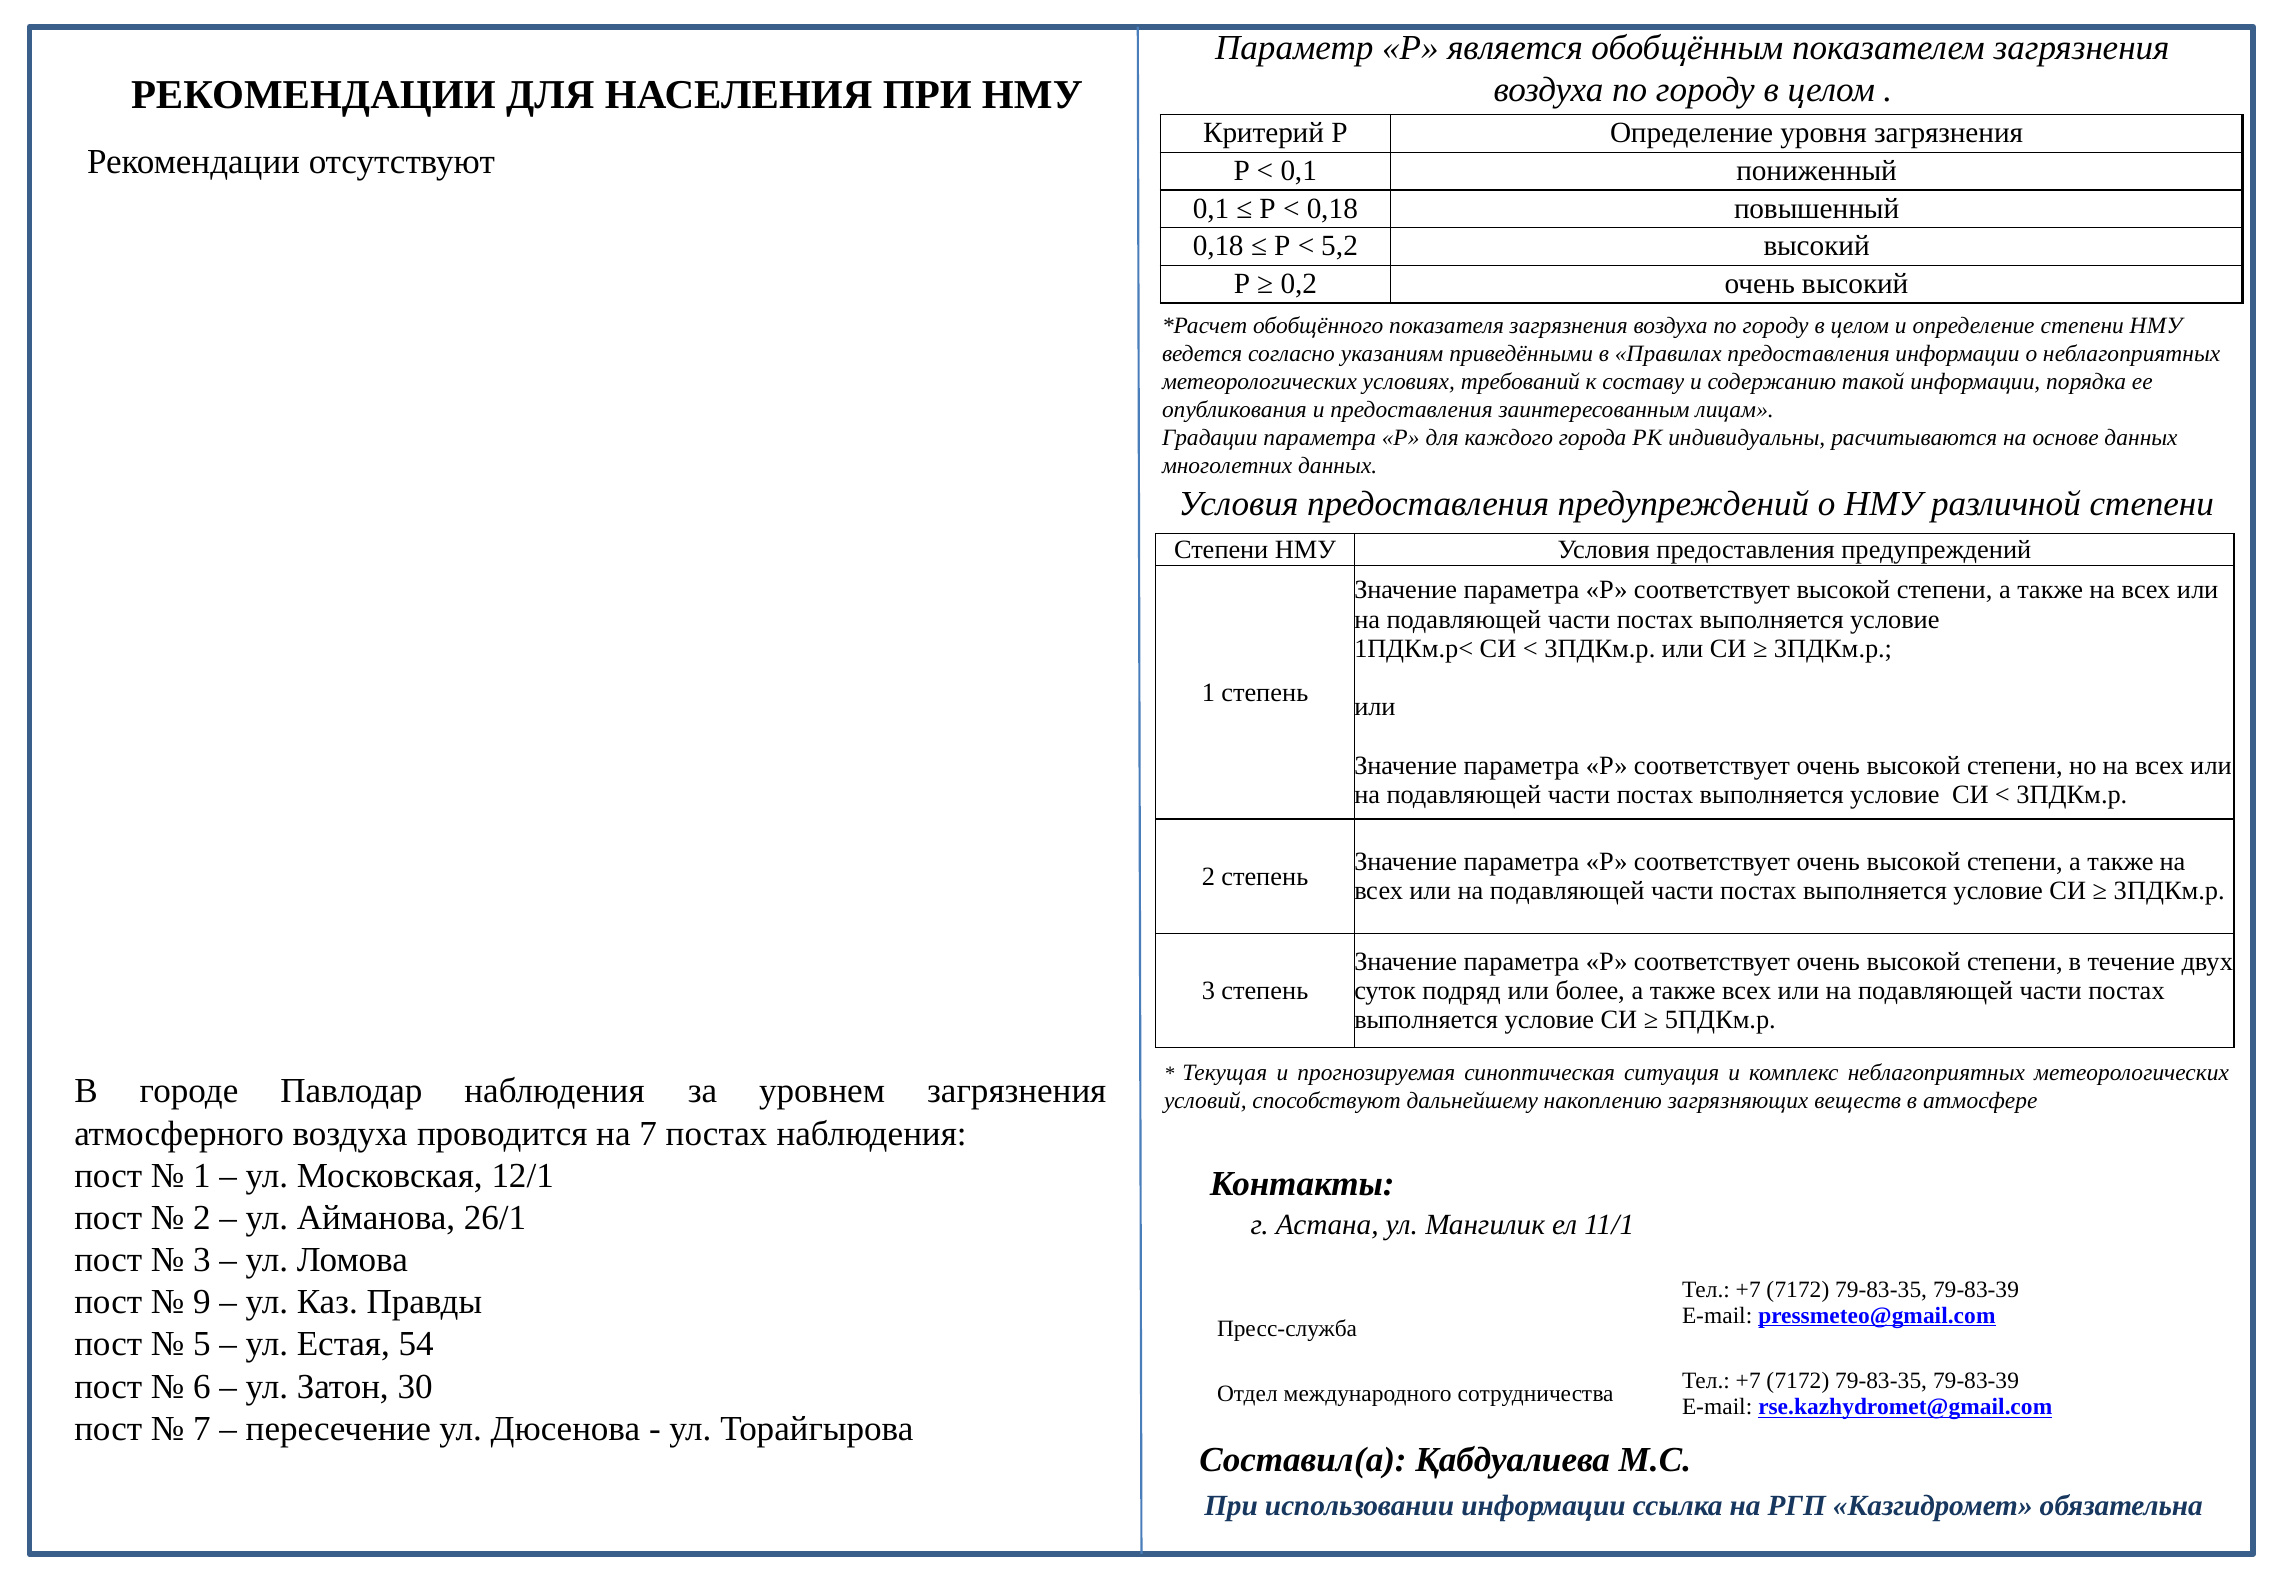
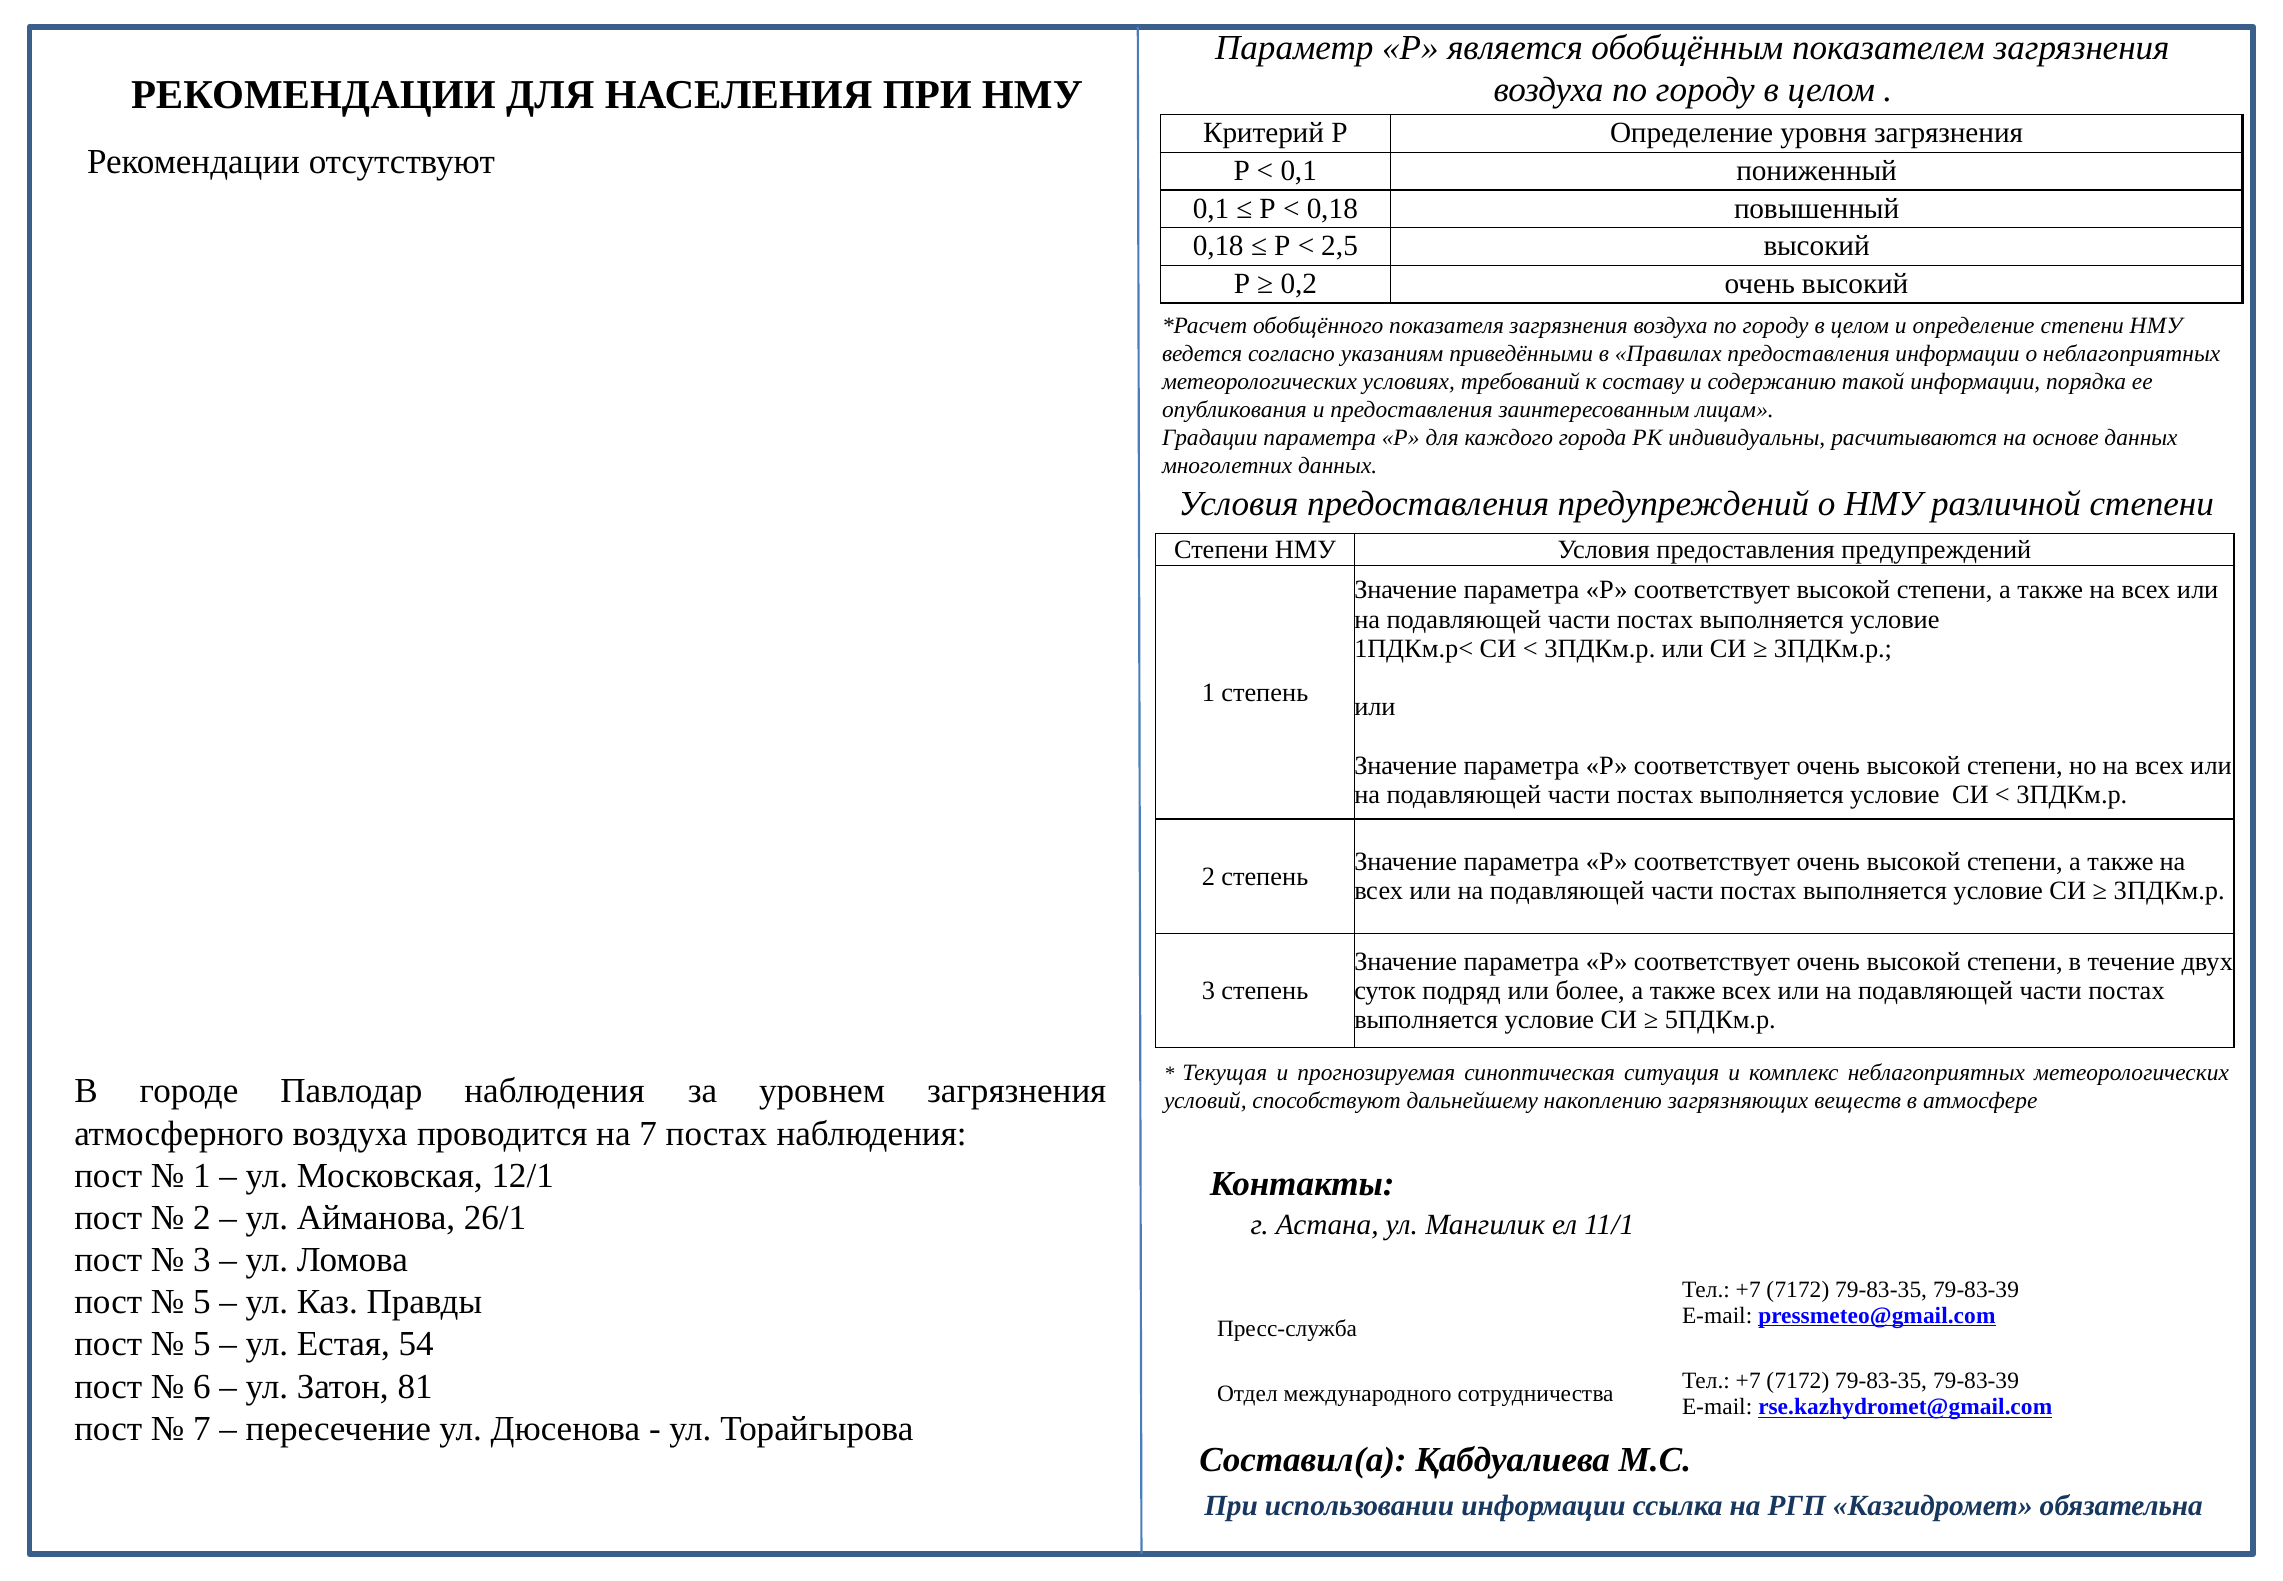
5,2: 5,2 -> 2,5
9 at (202, 1302): 9 -> 5
30: 30 -> 81
